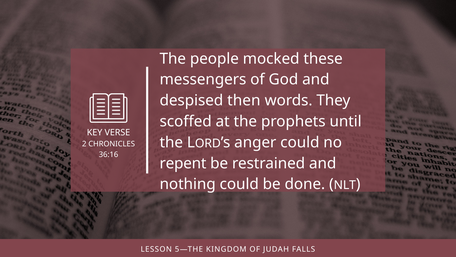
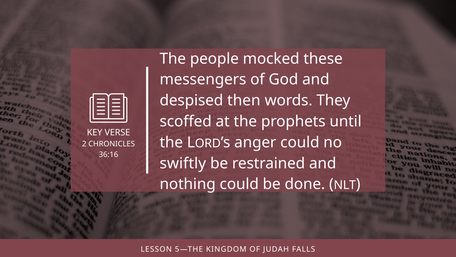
repent: repent -> swiftly
